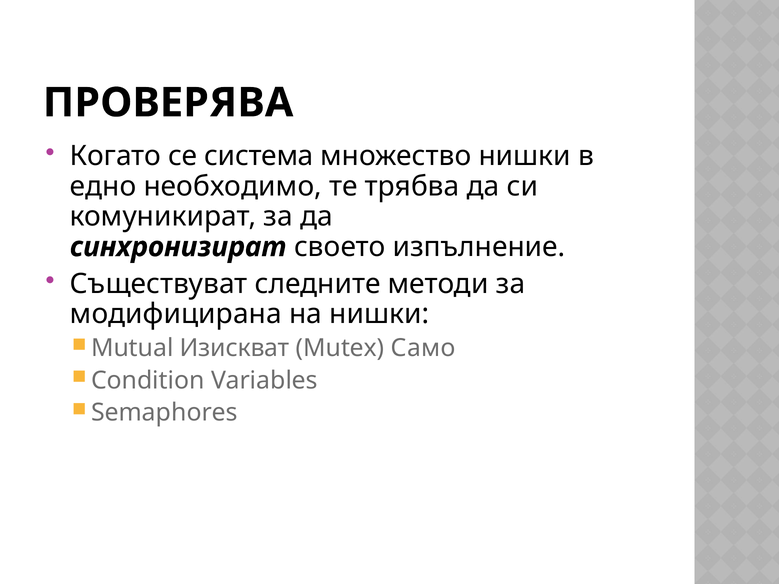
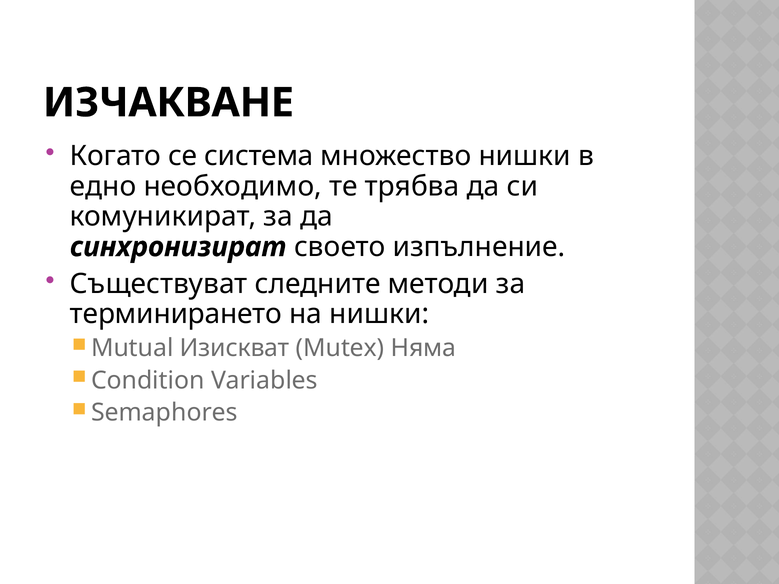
ПРОВЕРЯВА: ПРОВЕРЯВА -> ИЗЧАКВАНЕ
модифицирана: модифицирана -> терминирането
Само: Само -> Няма
